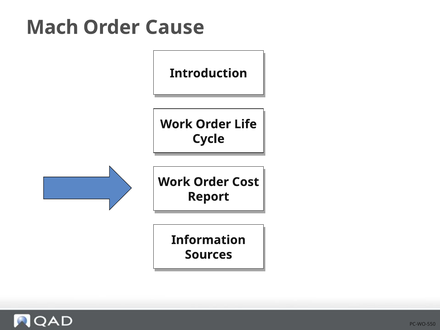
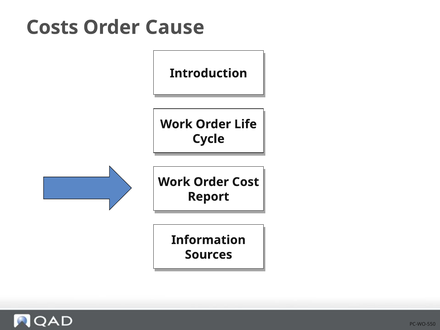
Mach: Mach -> Costs
